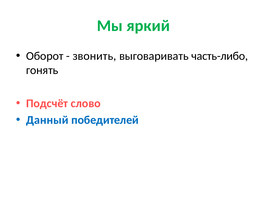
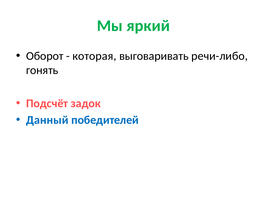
звонить: звонить -> которая
часть-либо: часть-либо -> речи-либо
слово: слово -> задок
